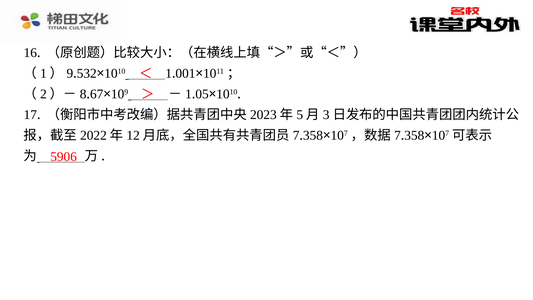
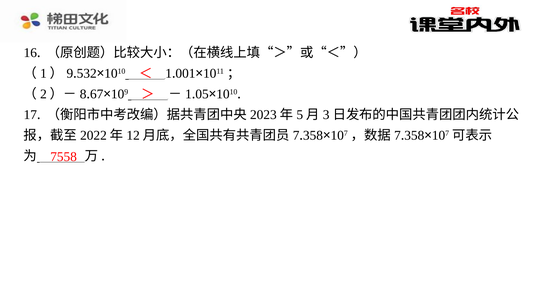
5906: 5906 -> 7558
